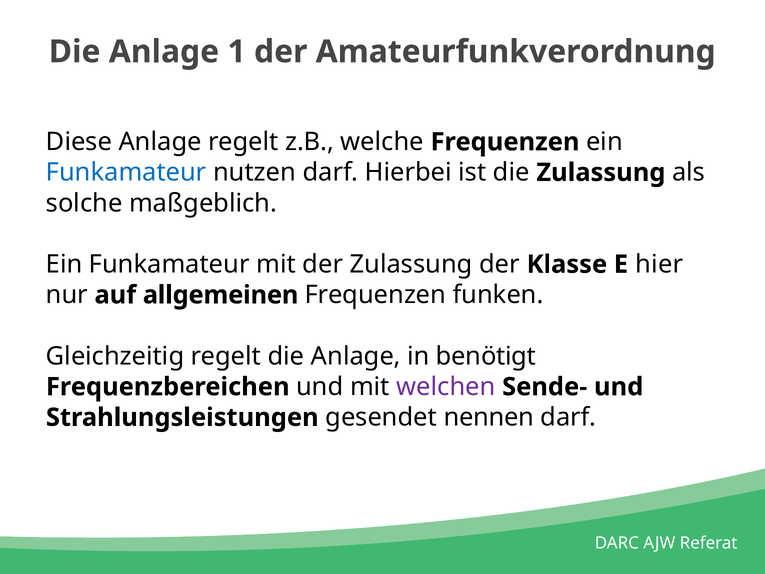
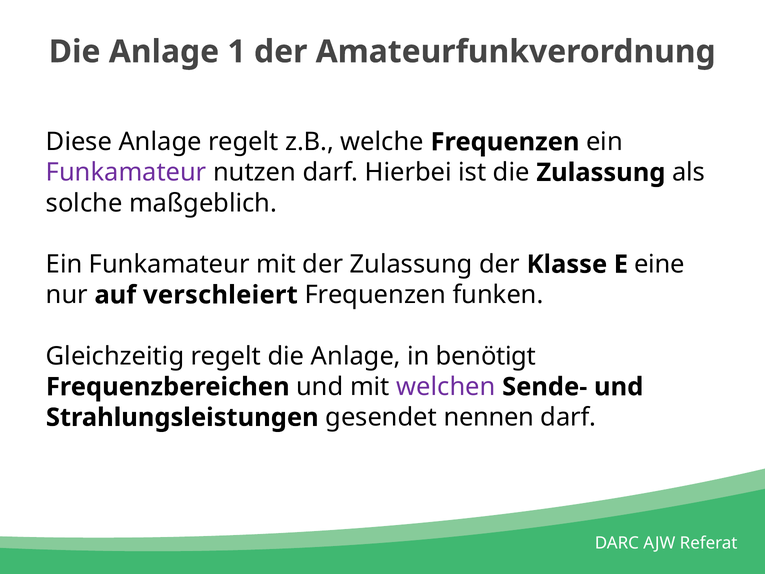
Funkamateur at (126, 172) colour: blue -> purple
hier: hier -> eine
allgemeinen: allgemeinen -> verschleiert
